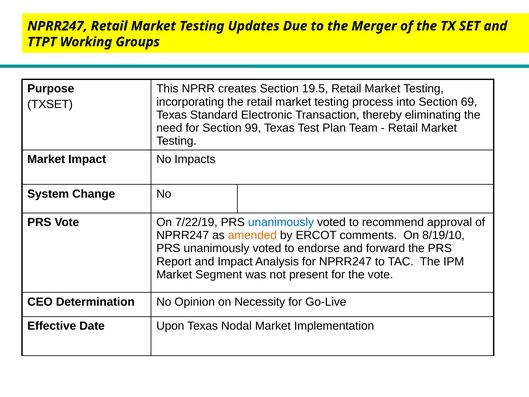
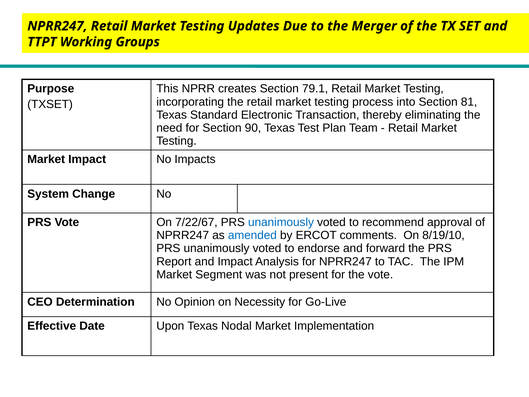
19.5: 19.5 -> 79.1
69: 69 -> 81
99: 99 -> 90
7/22/19: 7/22/19 -> 7/22/67
amended colour: orange -> blue
